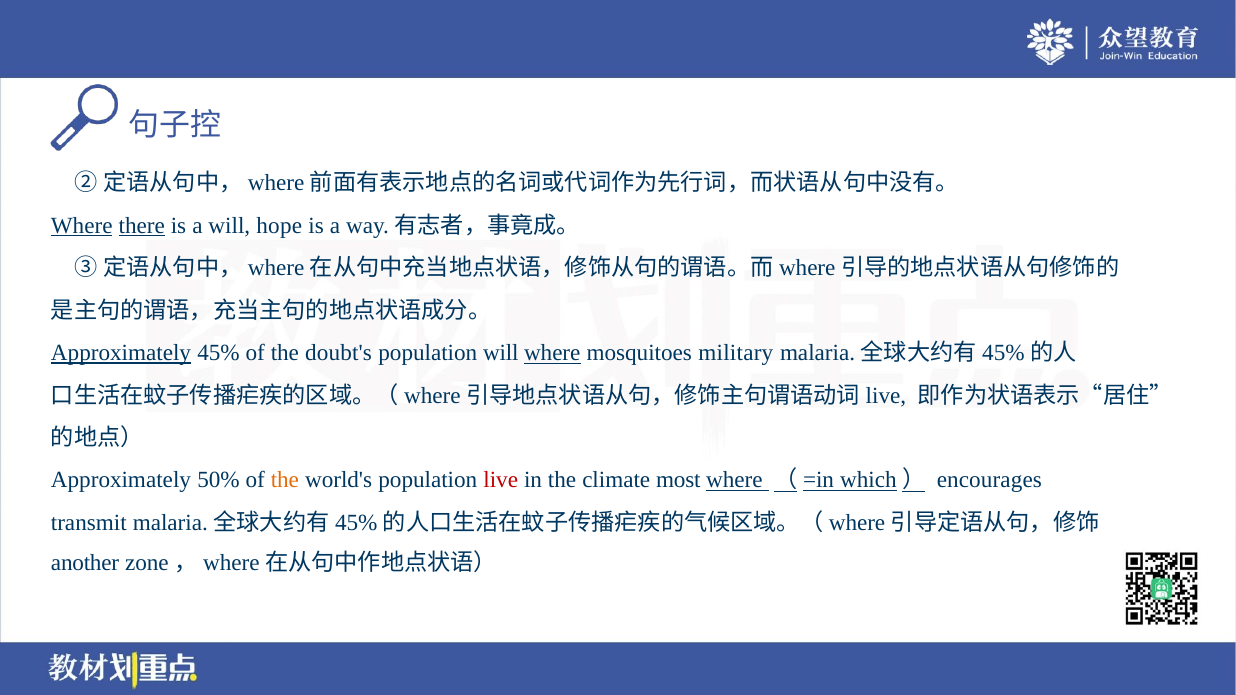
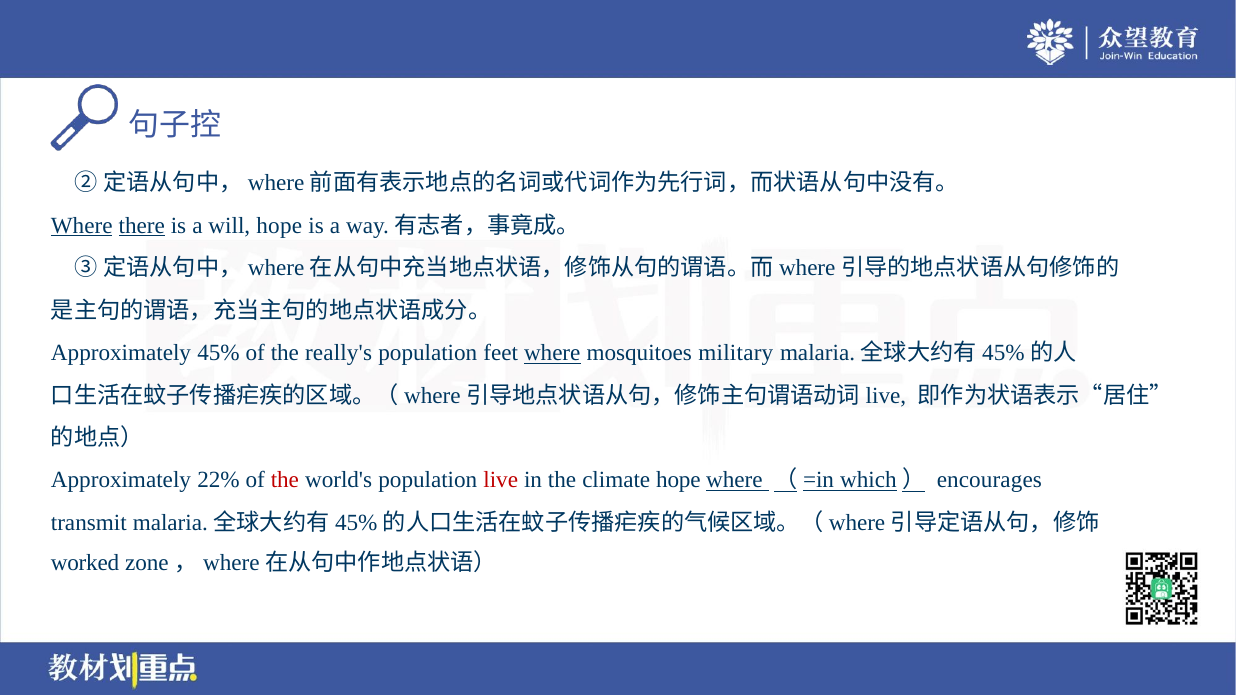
Approximately at (121, 353) underline: present -> none
doubt's: doubt's -> really's
population will: will -> feet
50%: 50% -> 22%
the at (285, 481) colour: orange -> red
climate most: most -> hope
another: another -> worked
